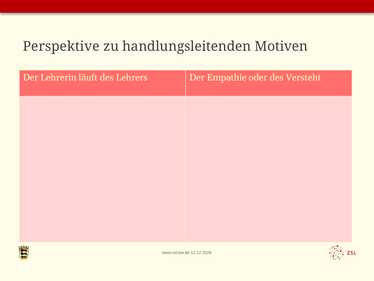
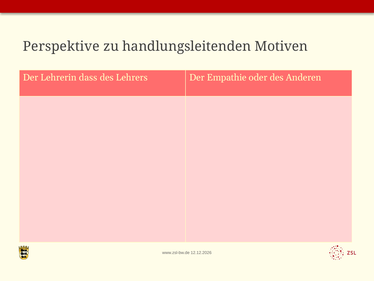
läuft: läuft -> dass
Versteht: Versteht -> Anderen
